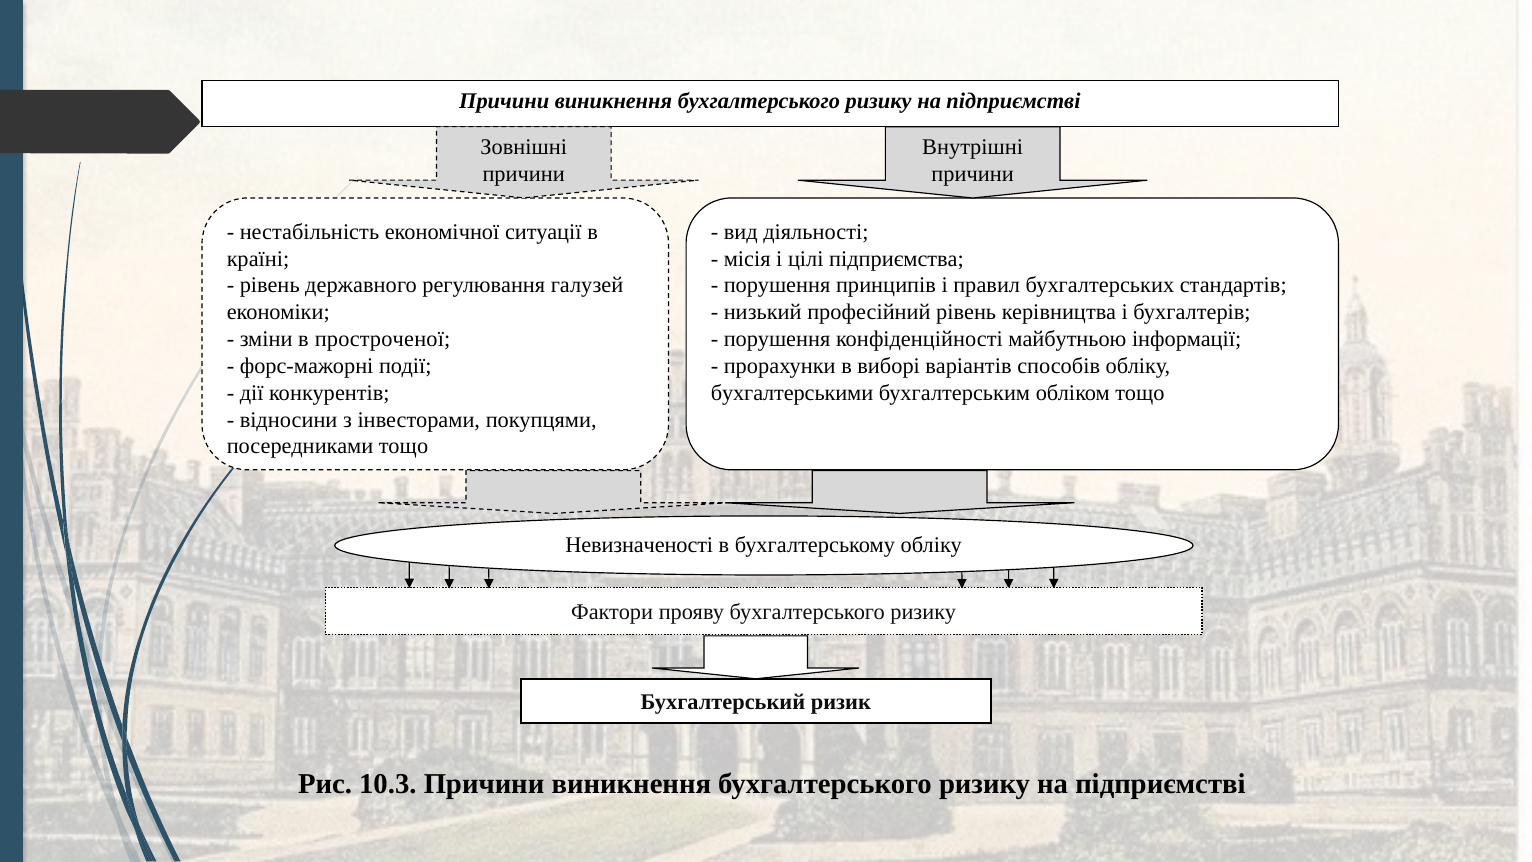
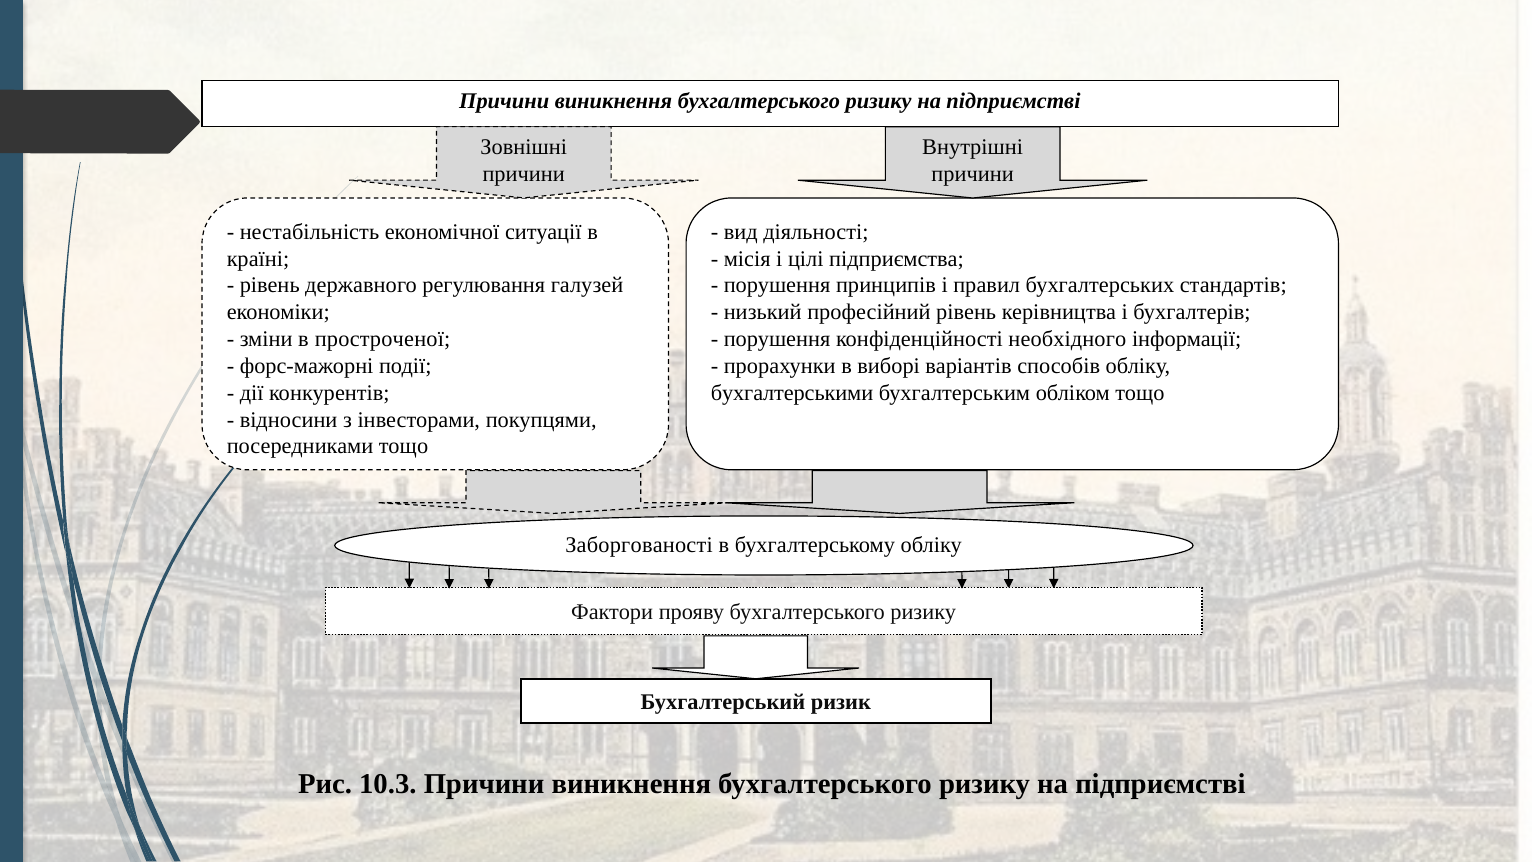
майбутньою: майбутньою -> необхідного
Невизначеності: Невизначеності -> Заборгованості
